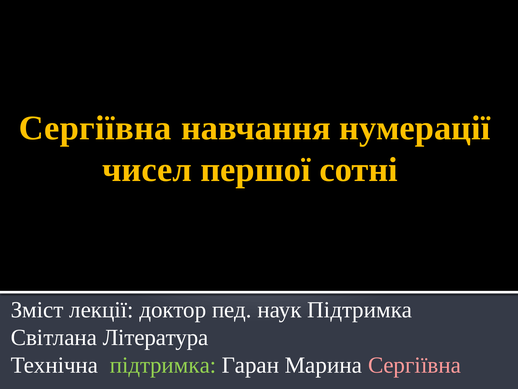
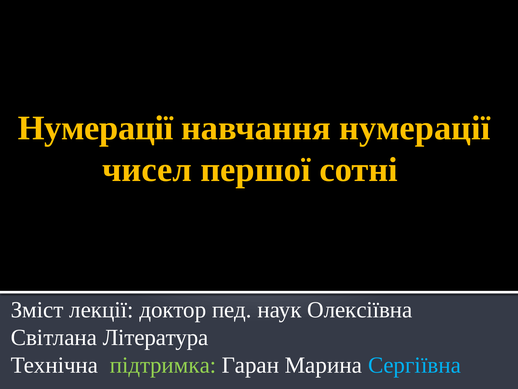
Сергіївна at (95, 128): Сергіївна -> Нумерації
наук Підтримка: Підтримка -> Олексіївна
Сергіївна at (414, 365) colour: pink -> light blue
